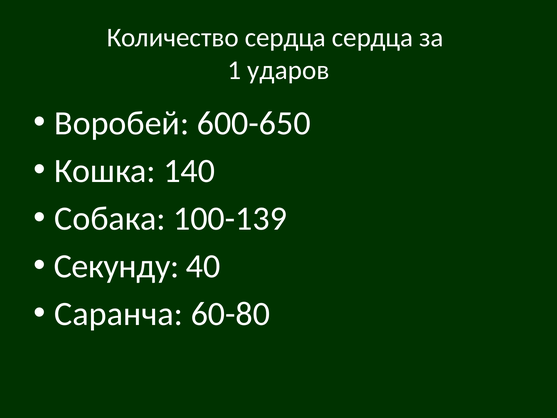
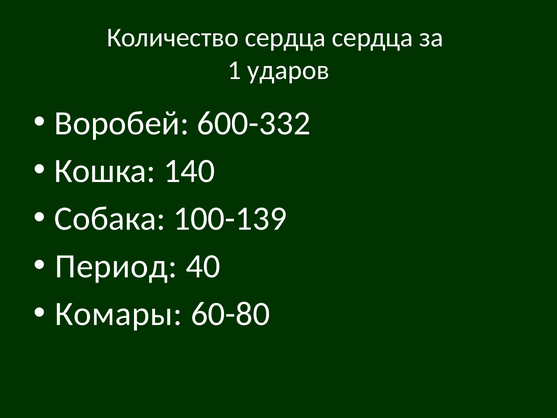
600-650: 600-650 -> 600-332
Секунду: Секунду -> Период
Саранча: Саранча -> Комары
